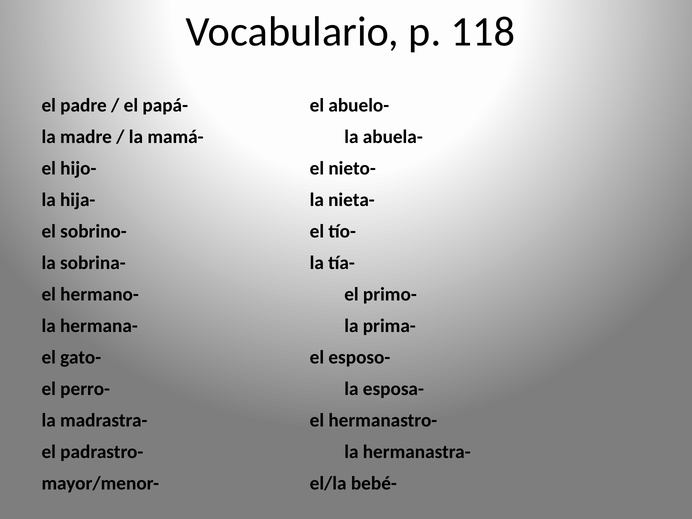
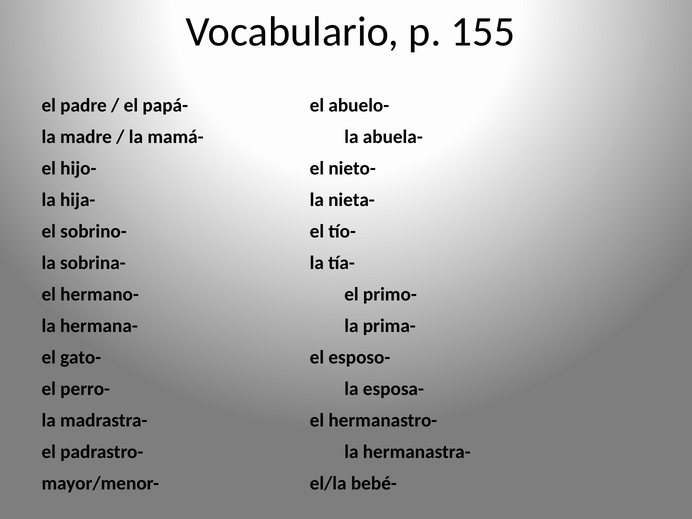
118: 118 -> 155
